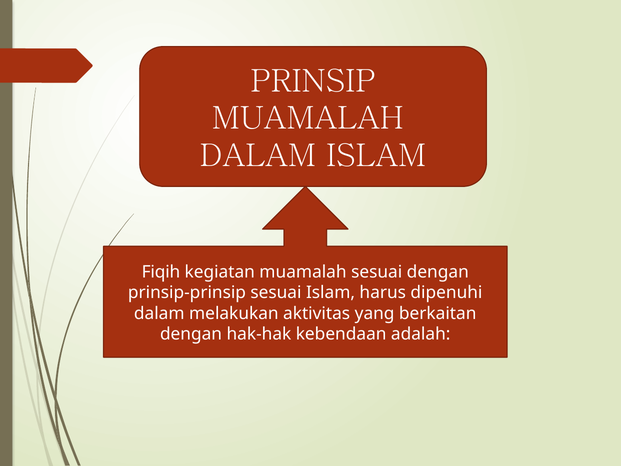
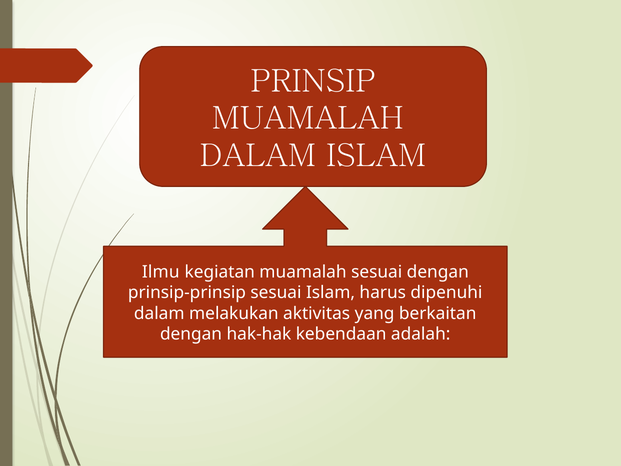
Fiqih: Fiqih -> Ilmu
